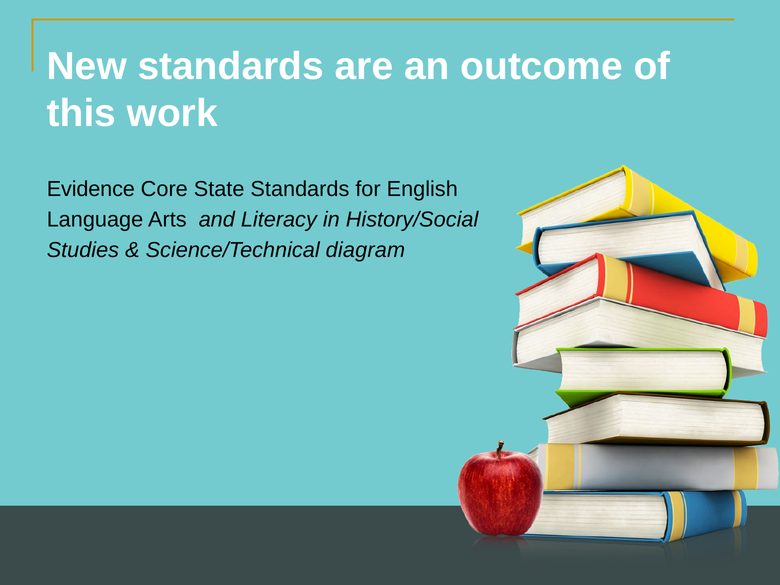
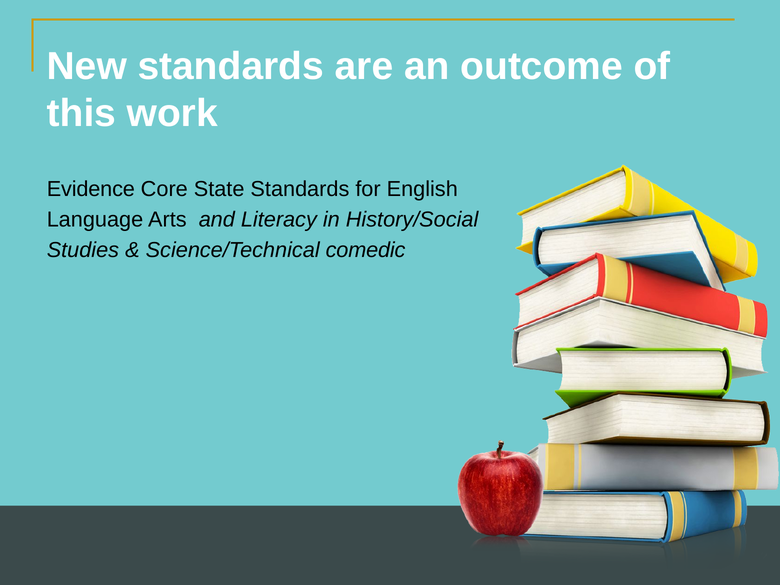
diagram: diagram -> comedic
